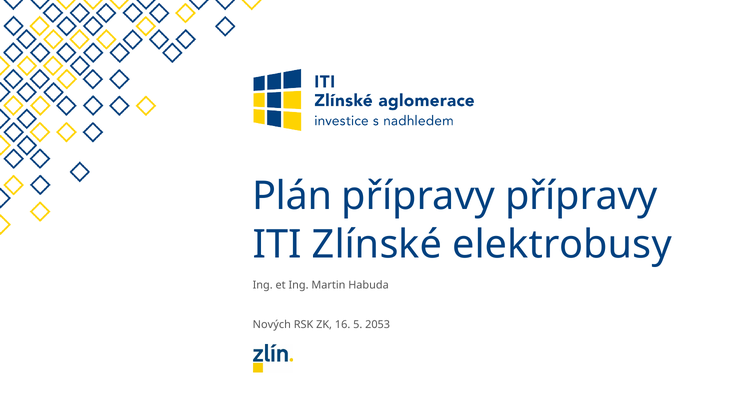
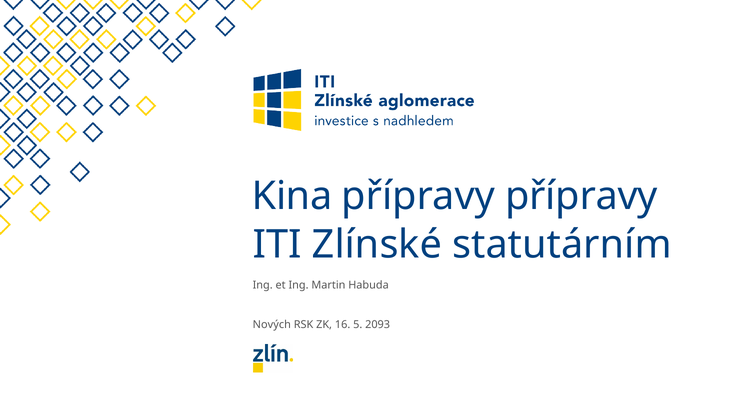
Plán: Plán -> Kina
elektrobusy: elektrobusy -> statutárním
2053: 2053 -> 2093
